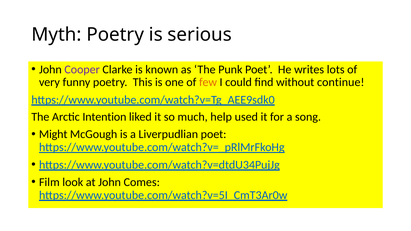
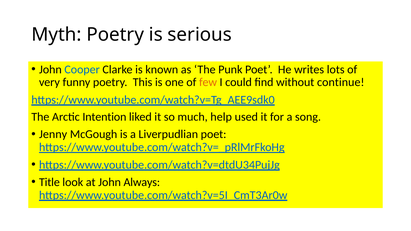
Cooper colour: purple -> blue
Might: Might -> Jenny
Film: Film -> Title
Comes: Comes -> Always
